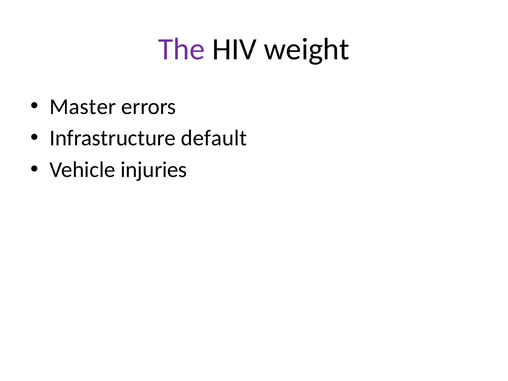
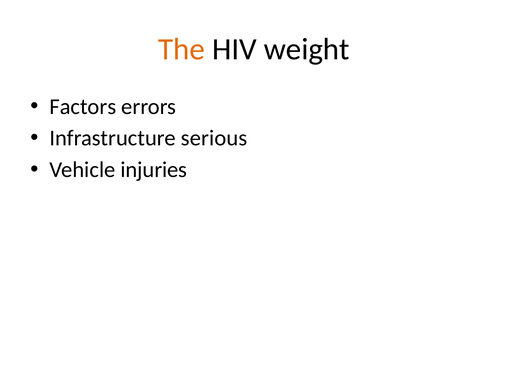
The colour: purple -> orange
Master: Master -> Factors
default: default -> serious
